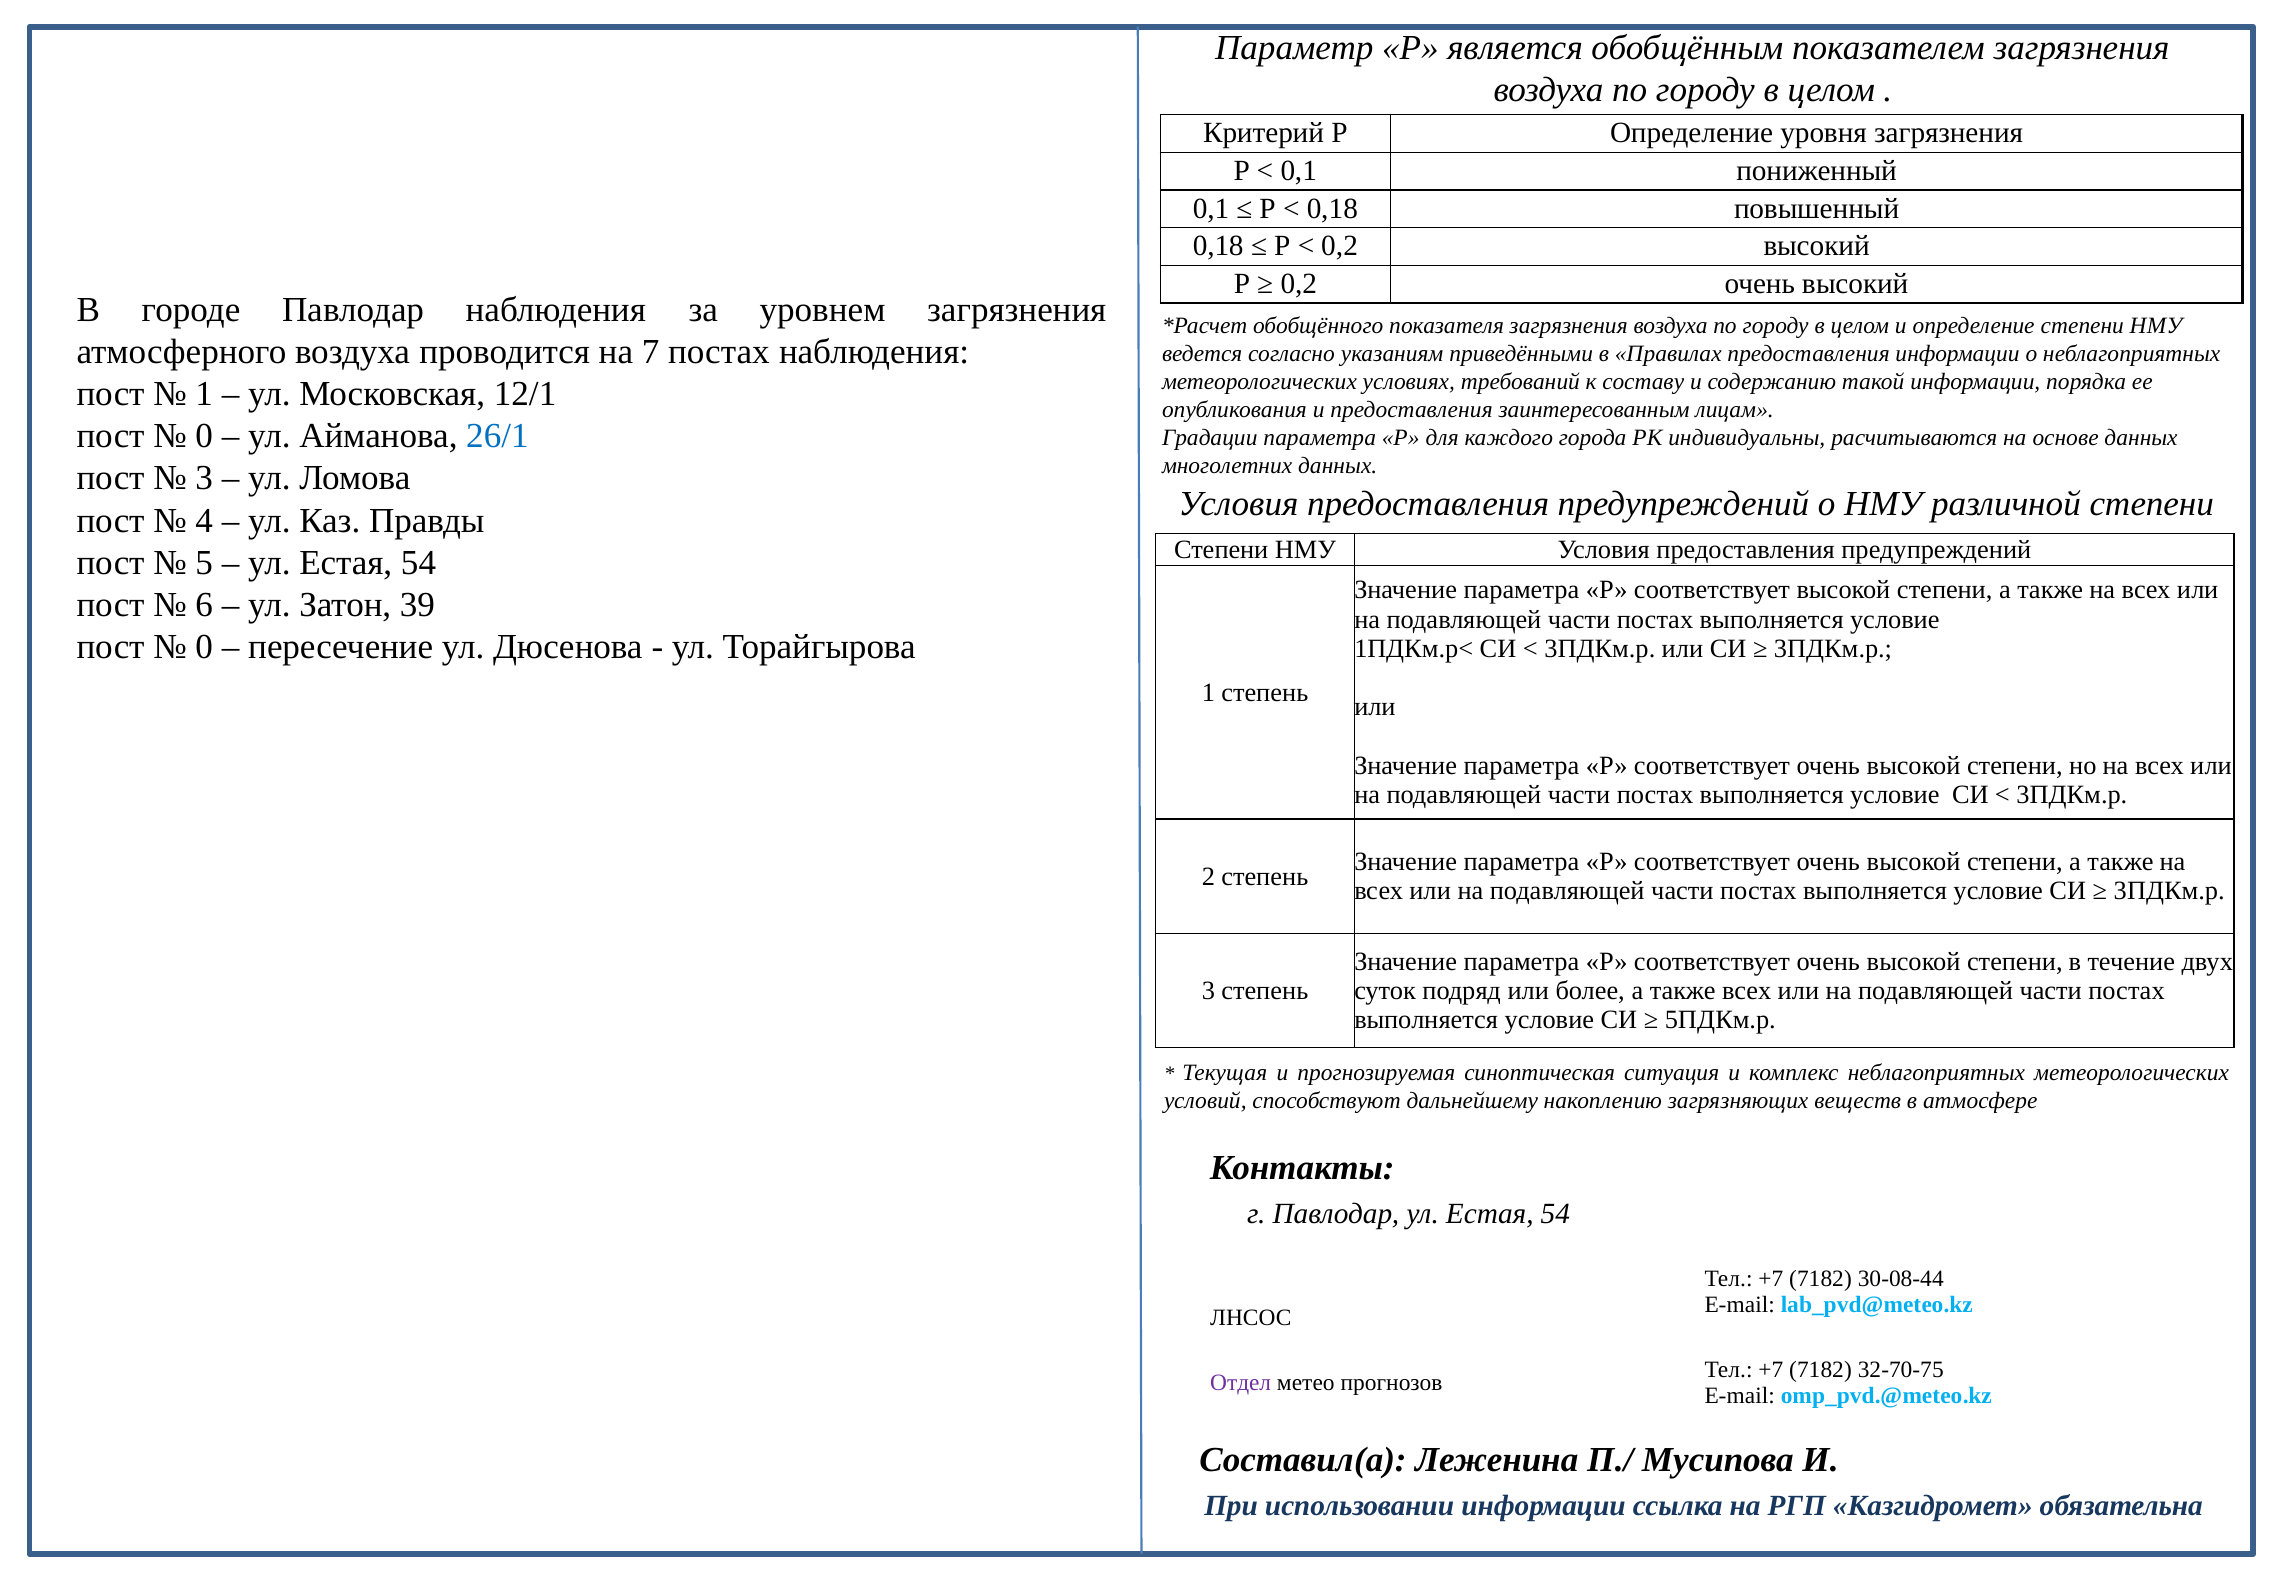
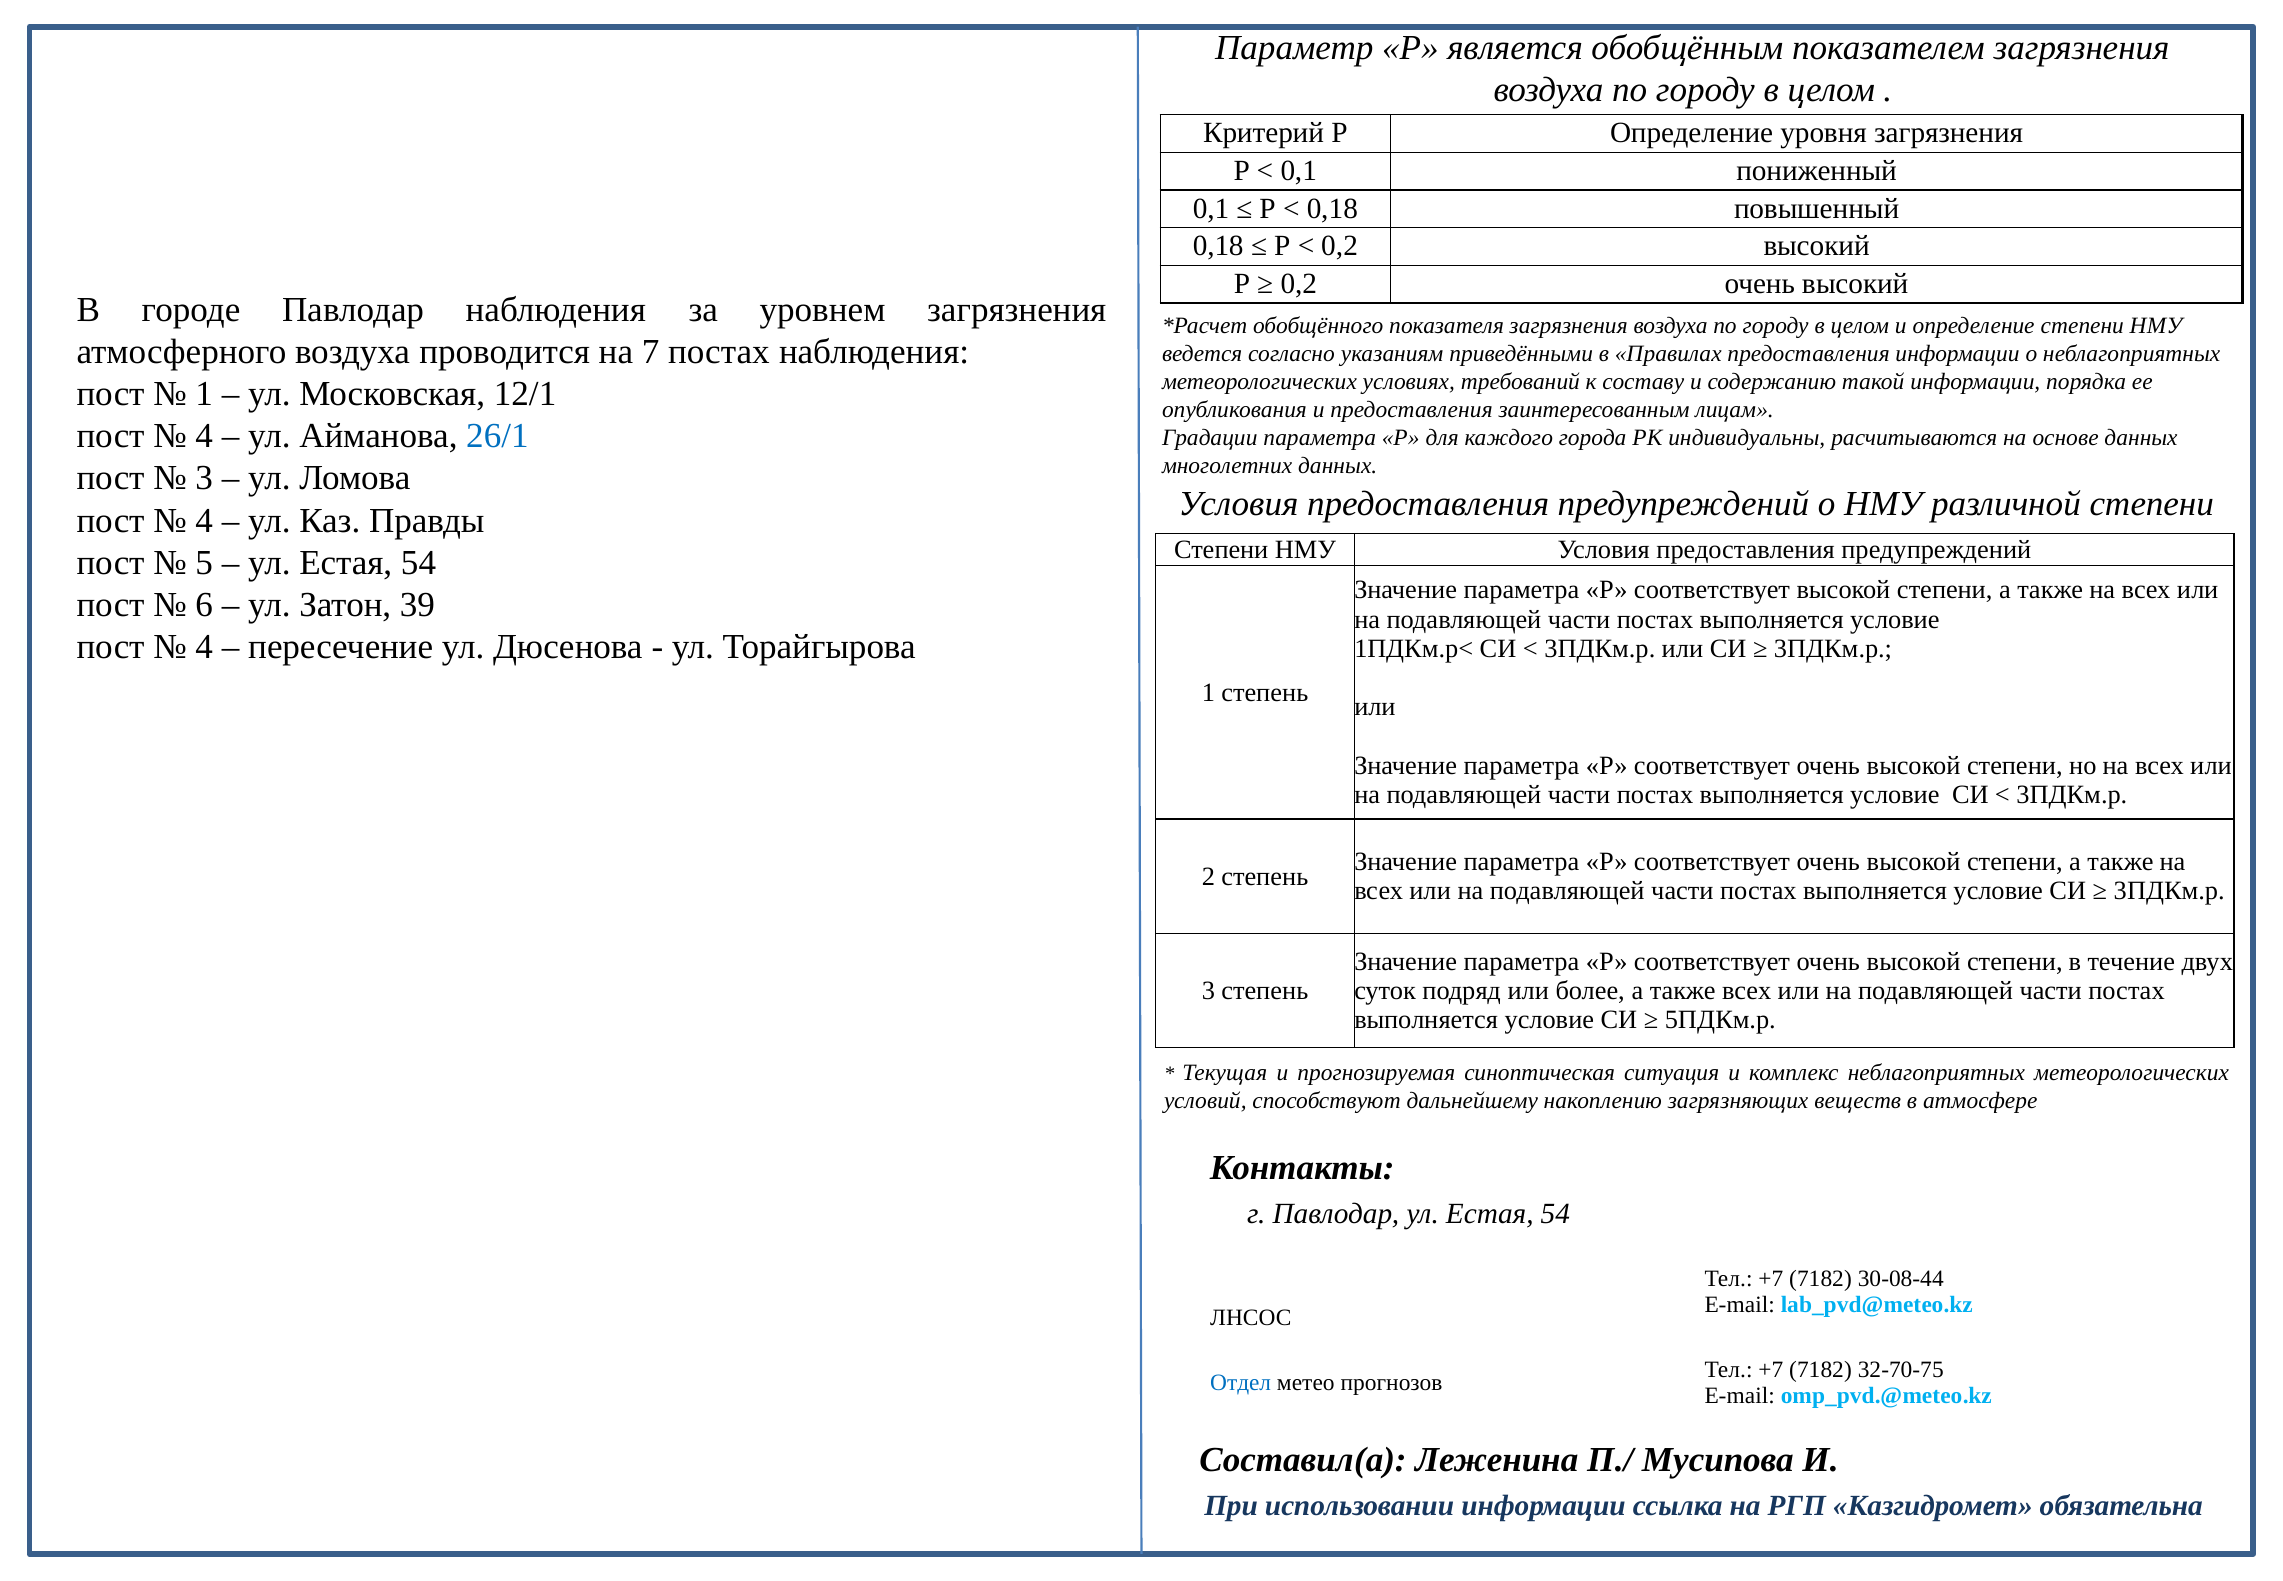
0 at (204, 436): 0 -> 4
0 at (204, 647): 0 -> 4
Отдел colour: purple -> blue
